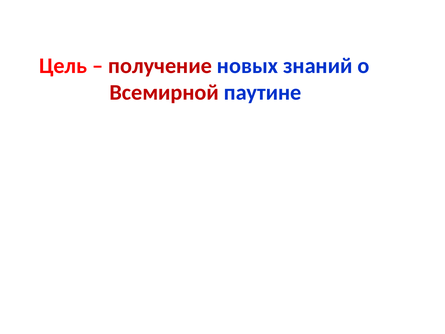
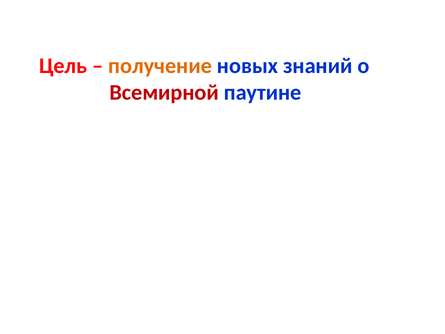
получение colour: red -> orange
